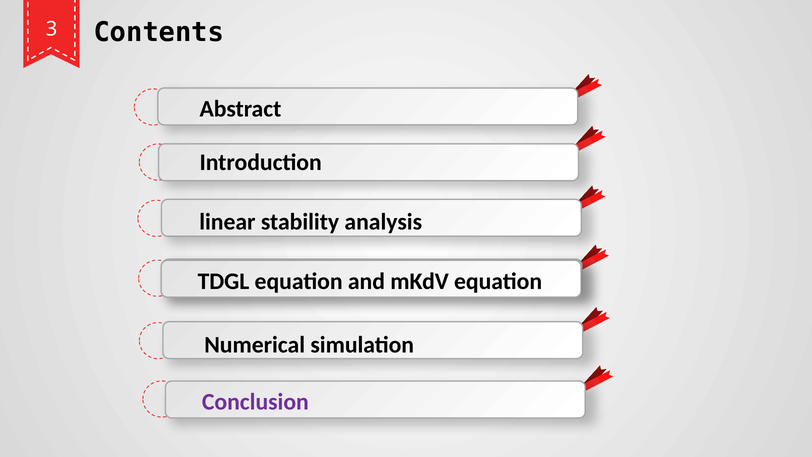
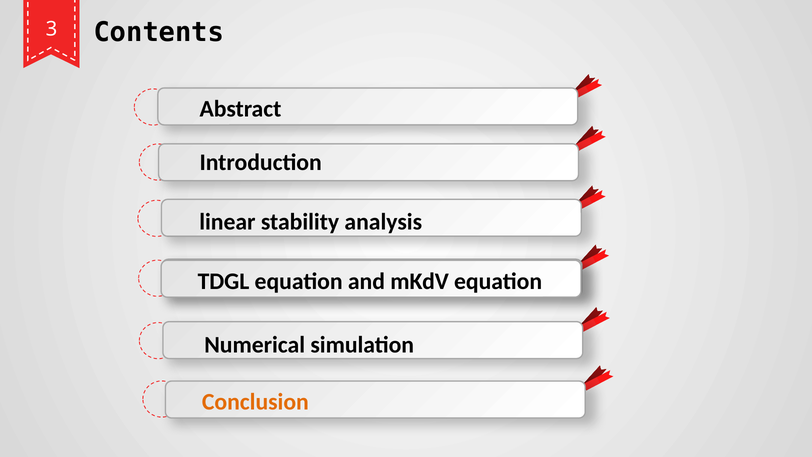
Conclusion colour: purple -> orange
